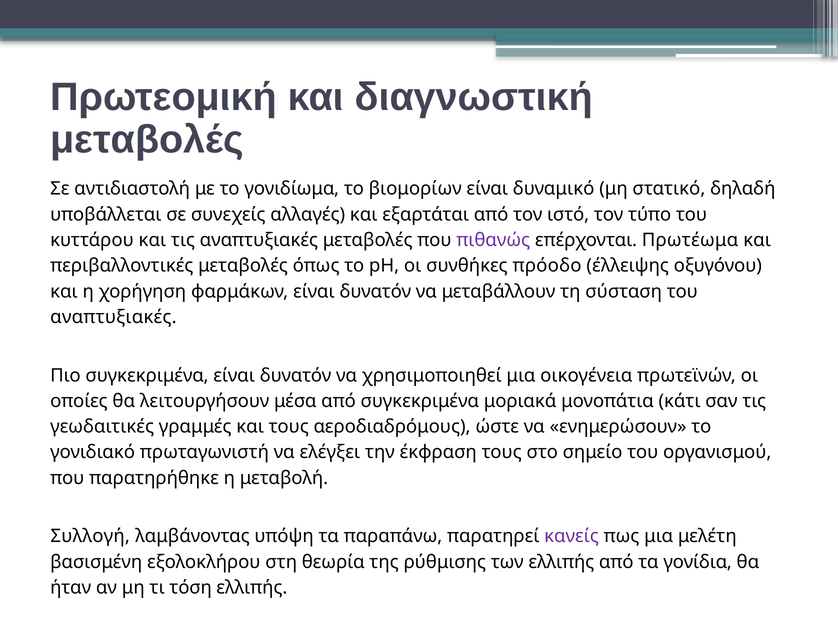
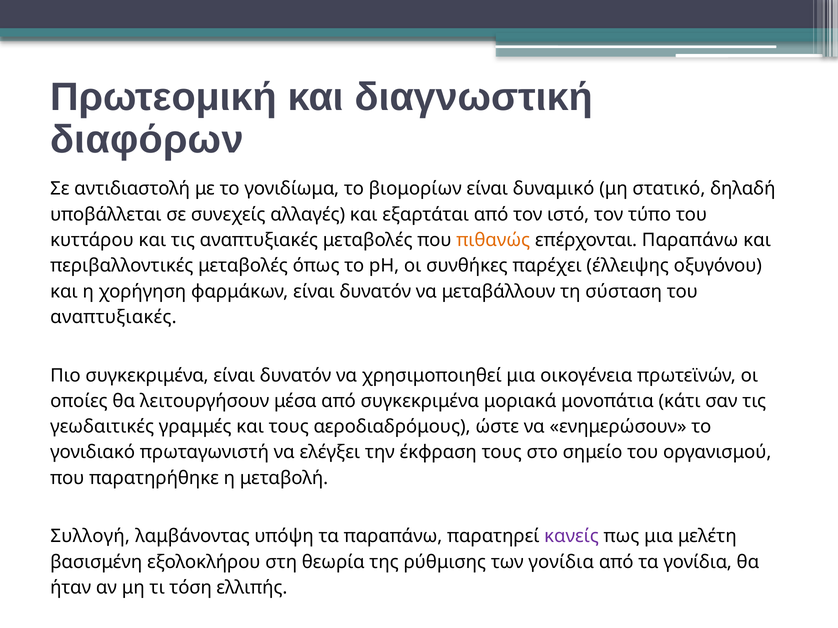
μεταβολές at (147, 140): μεταβολές -> διαφόρων
πιθανώς colour: purple -> orange
επέρχονται Πρωτέωμα: Πρωτέωμα -> Παραπάνω
πρόοδο: πρόοδο -> παρέχει
των ελλιπής: ελλιπής -> γονίδια
